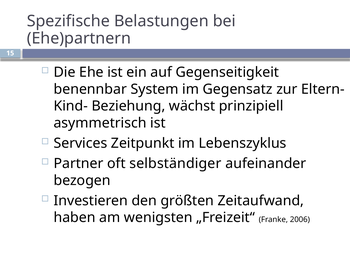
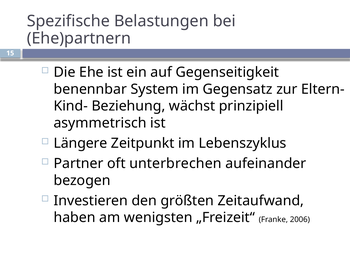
Services: Services -> Längere
selbständiger: selbständiger -> unterbrechen
